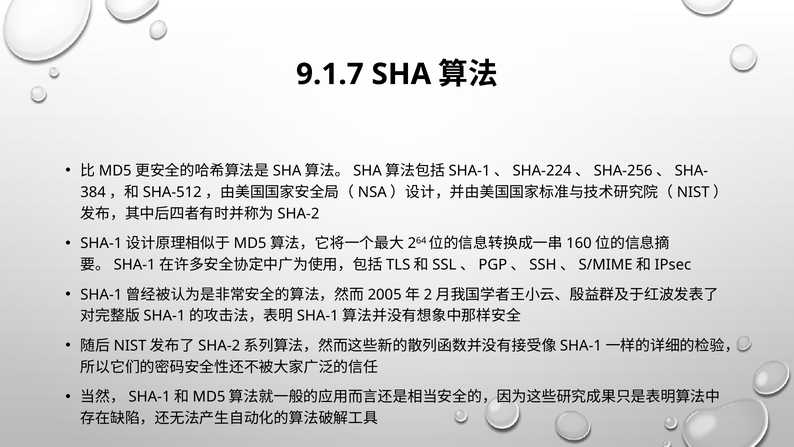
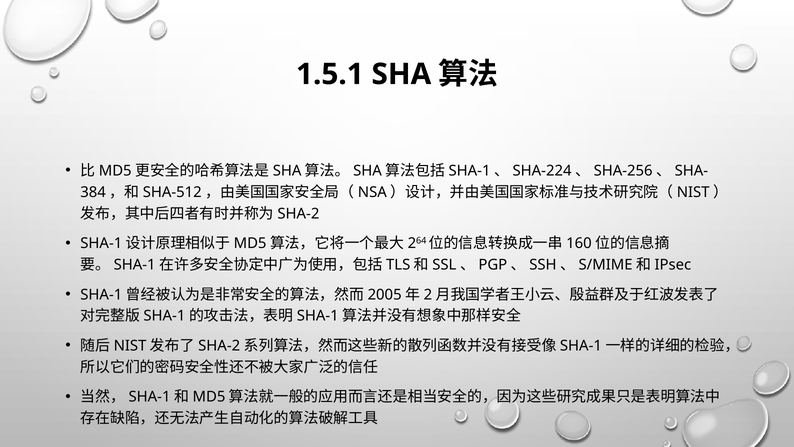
9.1.7: 9.1.7 -> 1.5.1
